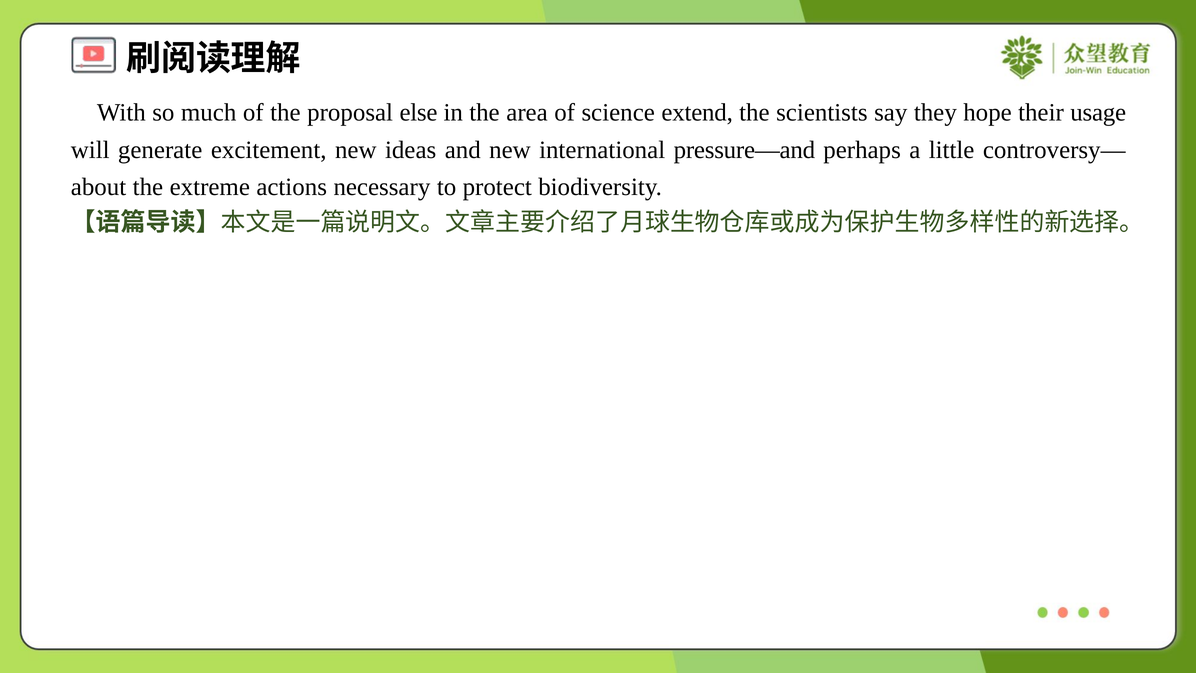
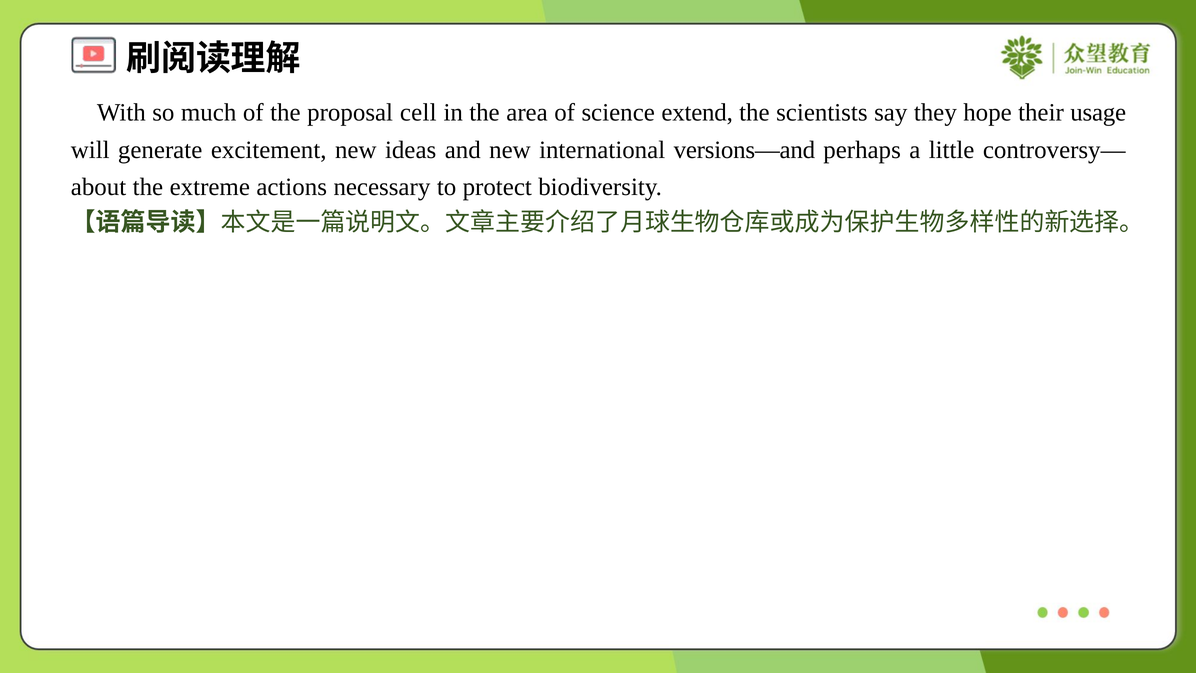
else: else -> cell
pressure—and: pressure—and -> versions—and
